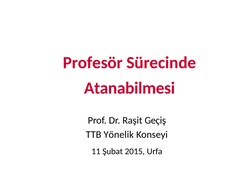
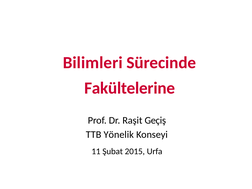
Profesör: Profesör -> Bilimleri
Atanabilmesi: Atanabilmesi -> Fakültelerine
